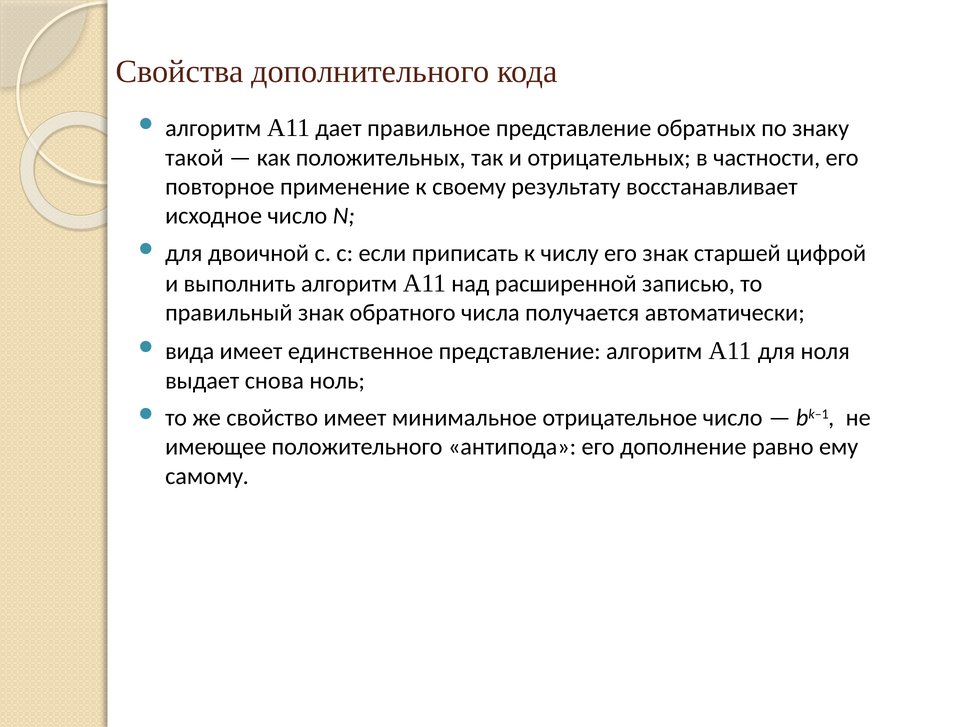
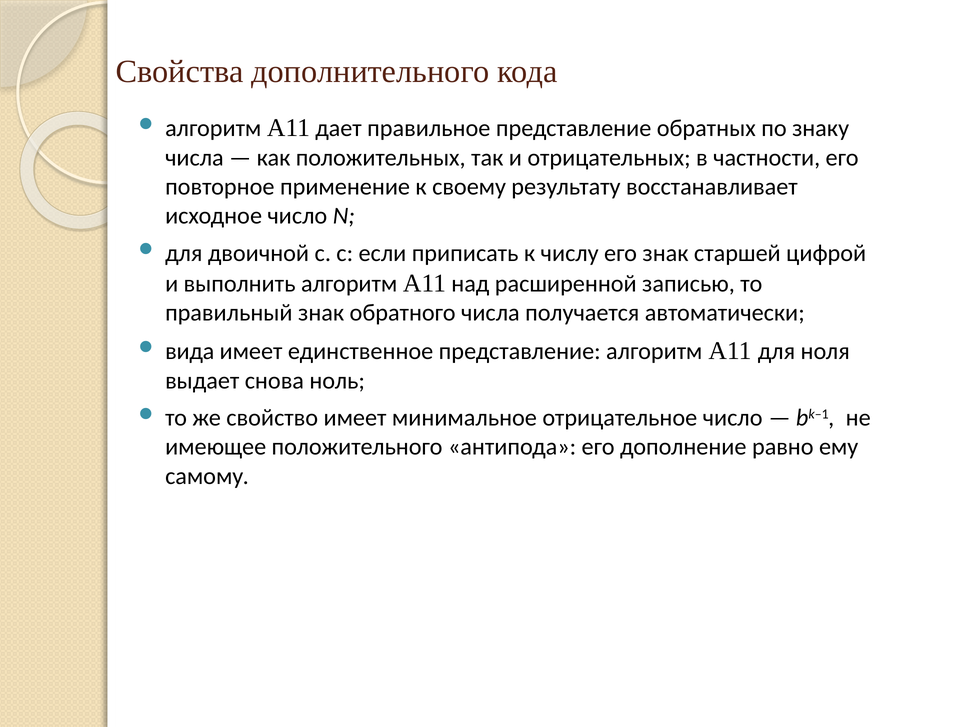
такой at (194, 158): такой -> числа
